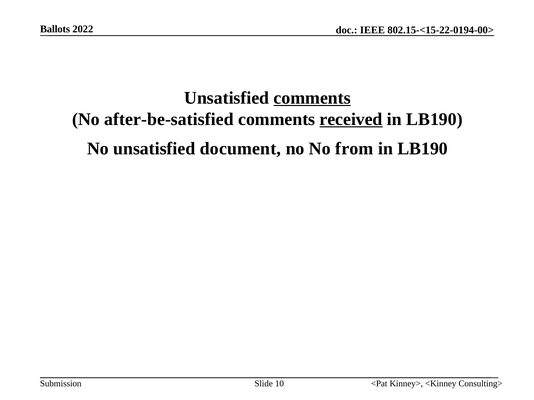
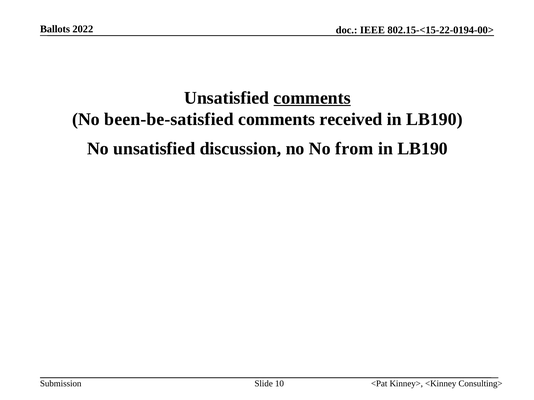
after-be-satisfied: after-be-satisfied -> been-be-satisfied
received underline: present -> none
document: document -> discussion
